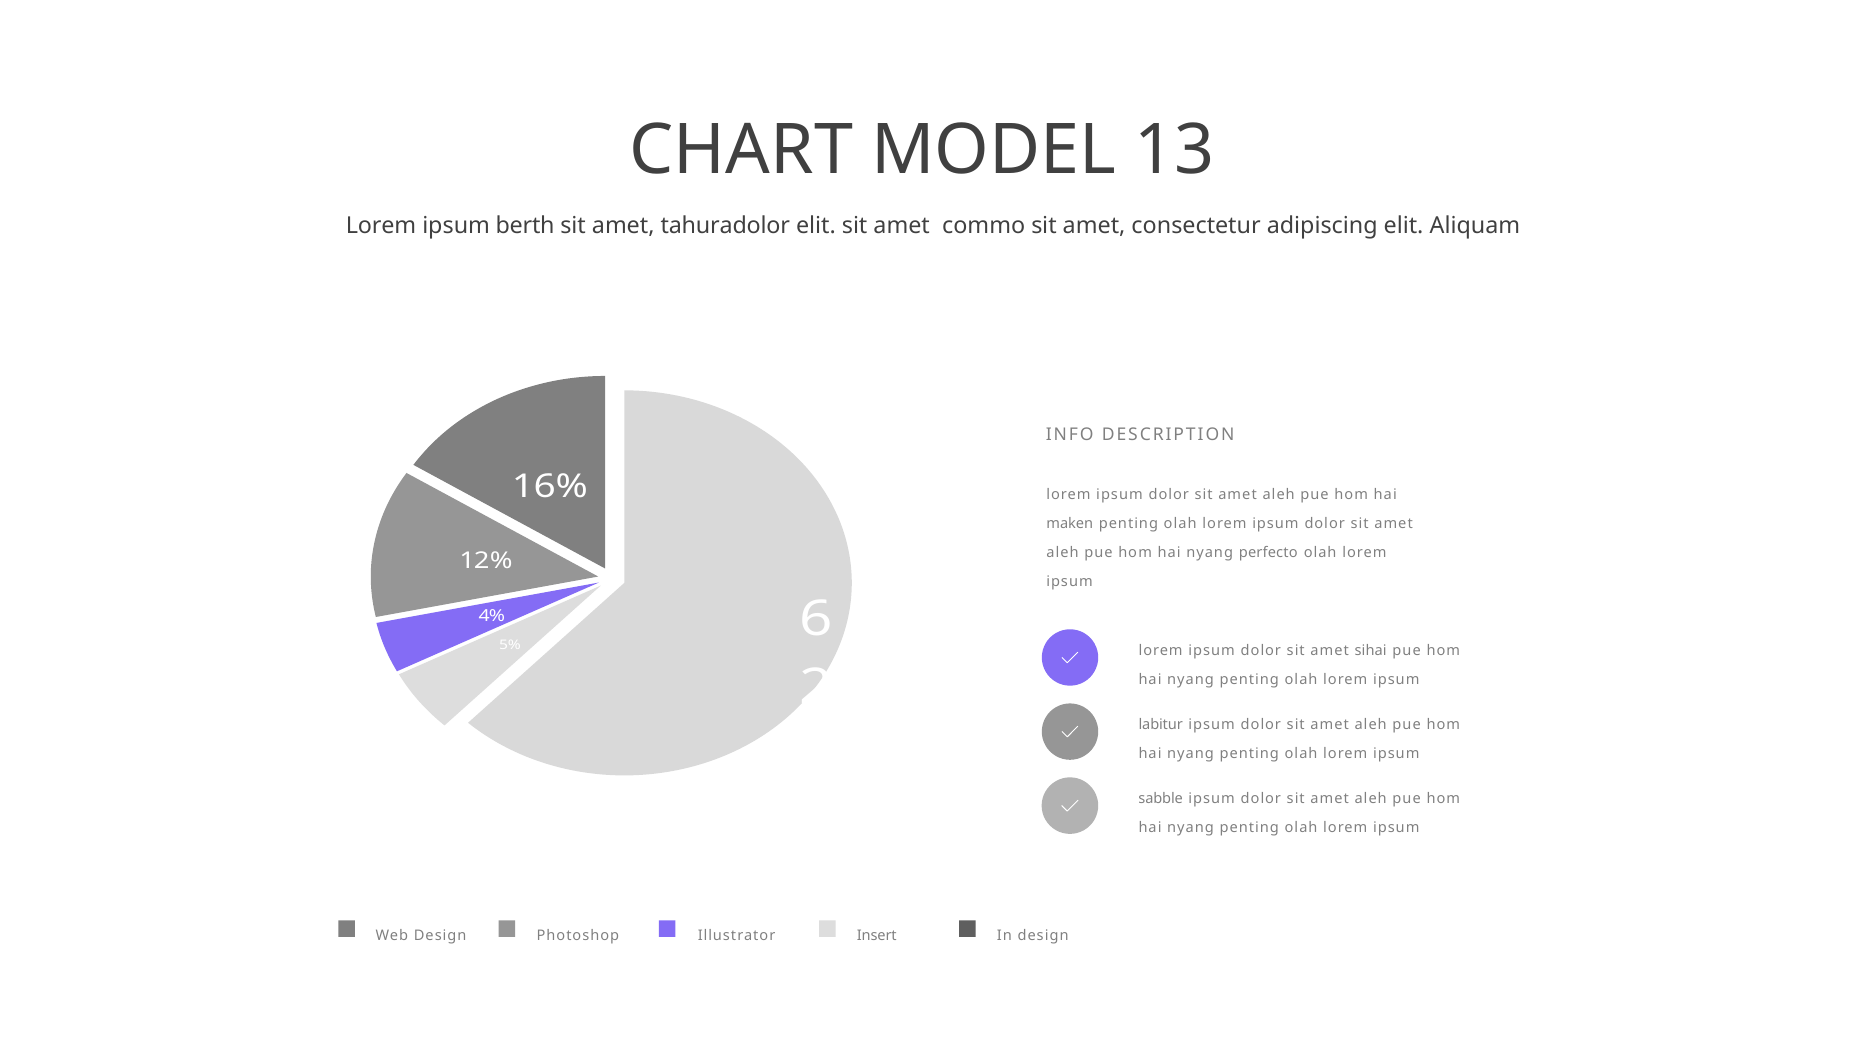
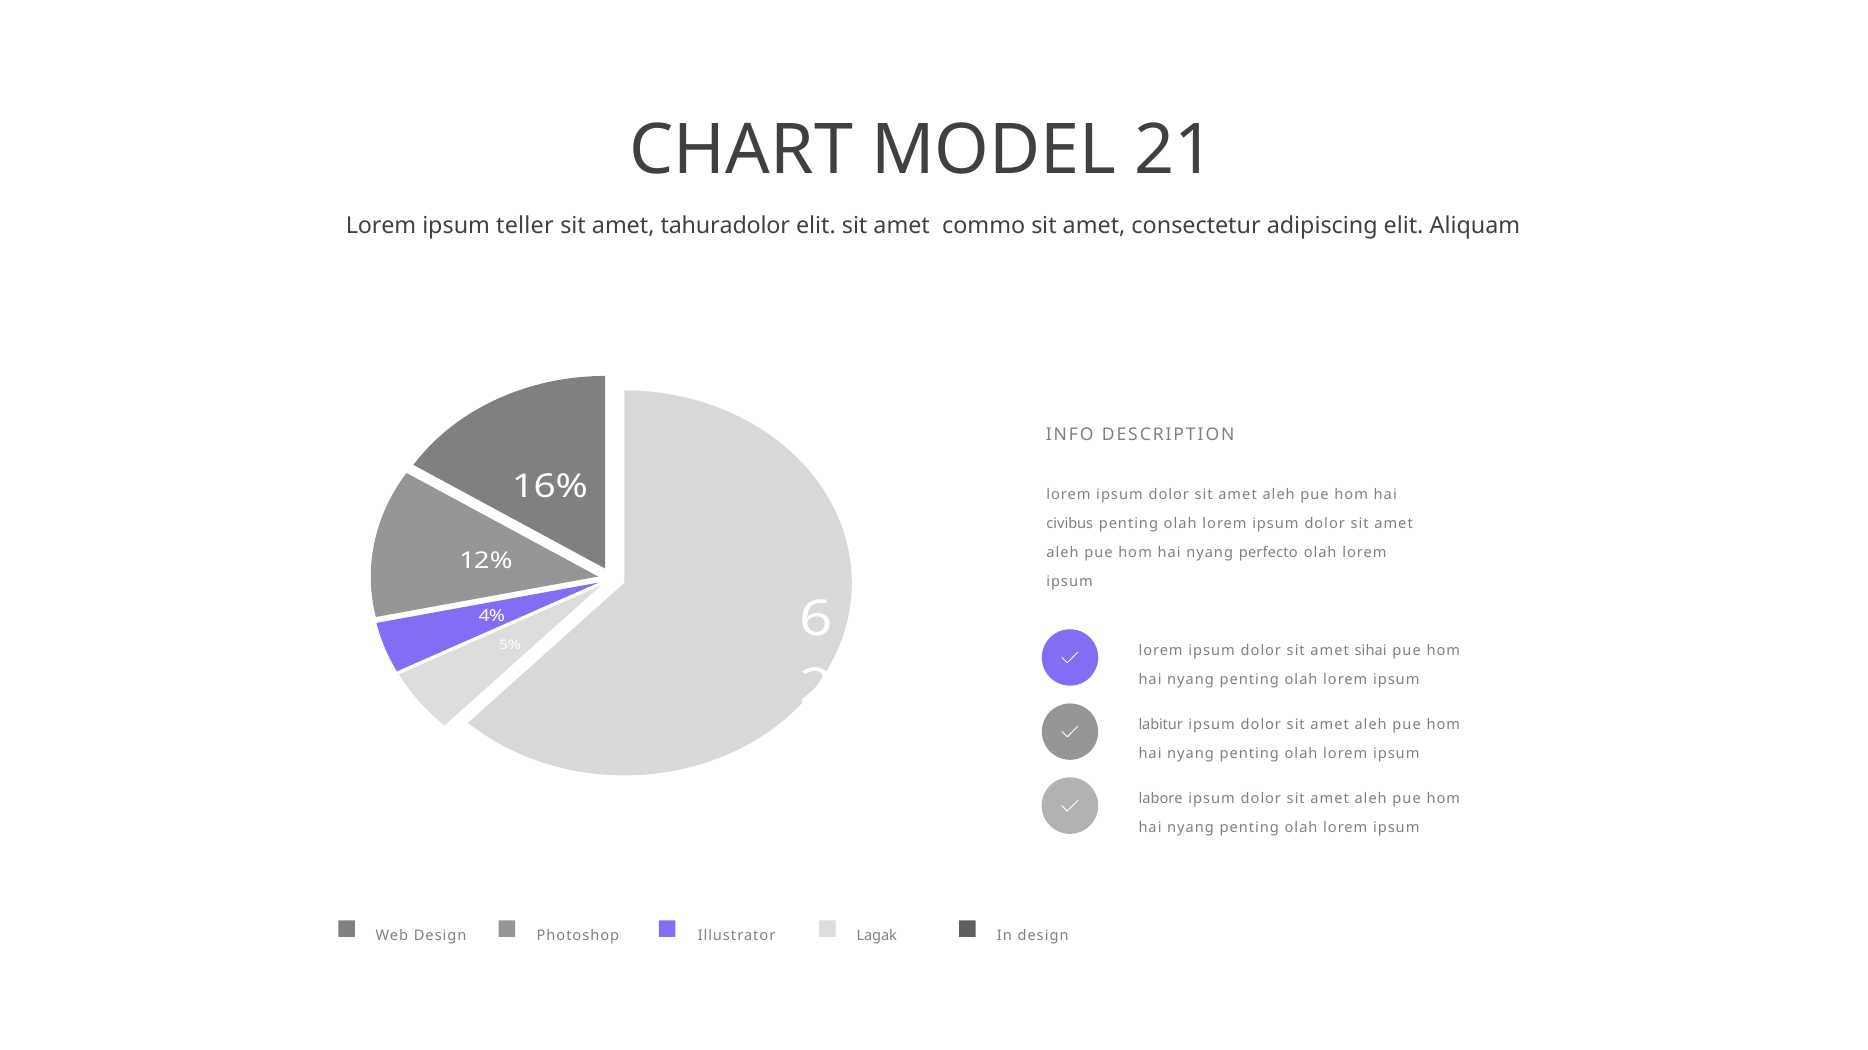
13: 13 -> 21
berth: berth -> teller
maken: maken -> civibus
sabble: sabble -> labore
Insert: Insert -> Lagak
